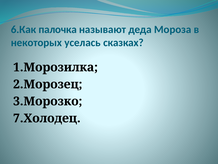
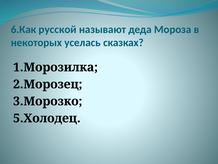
палочка: палочка -> русской
7.Холодец: 7.Холодец -> 5.Холодец
